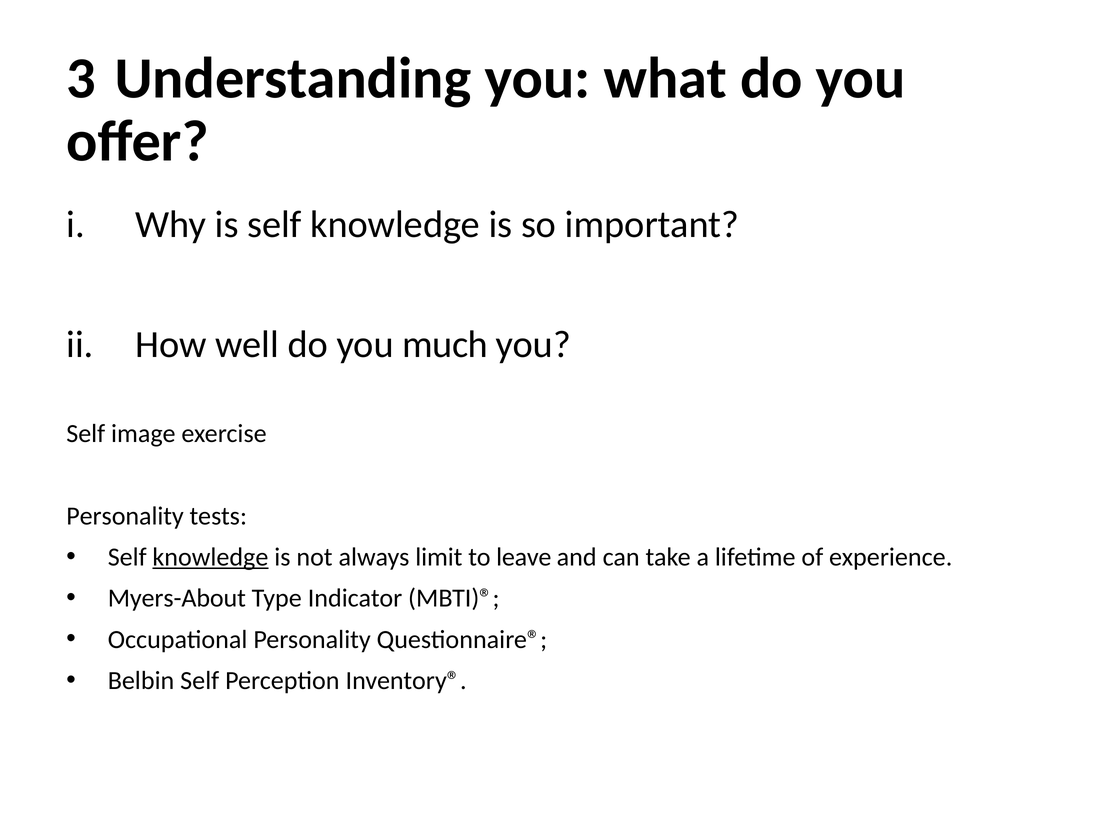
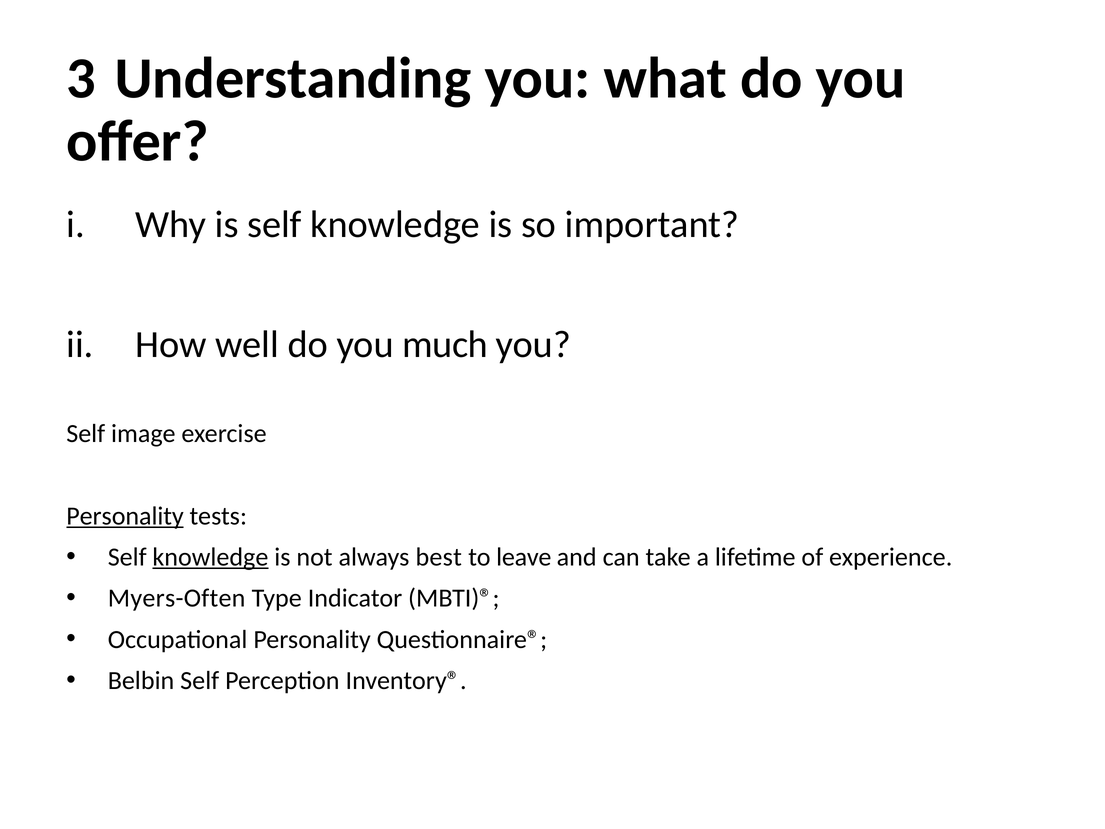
Personality at (125, 516) underline: none -> present
limit: limit -> best
Myers-About: Myers-About -> Myers-Often
